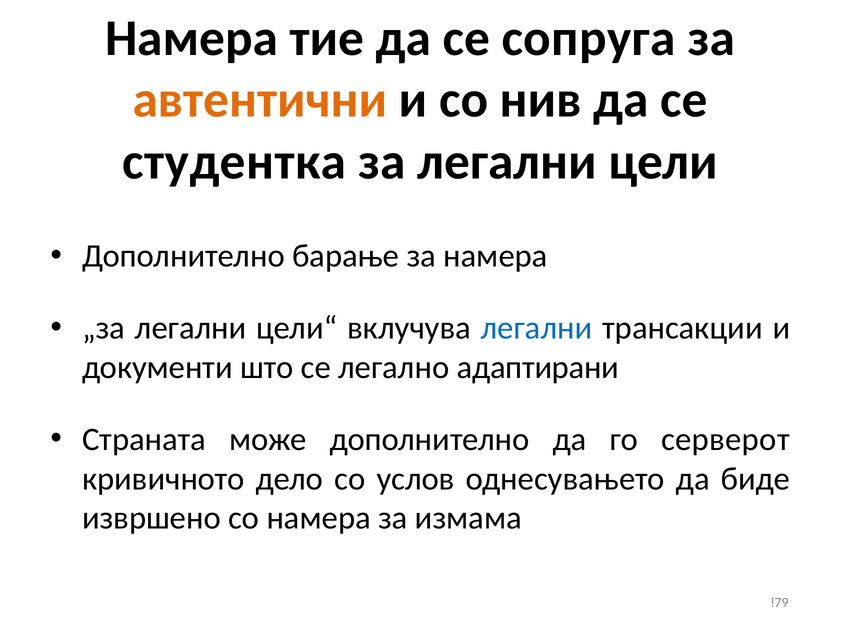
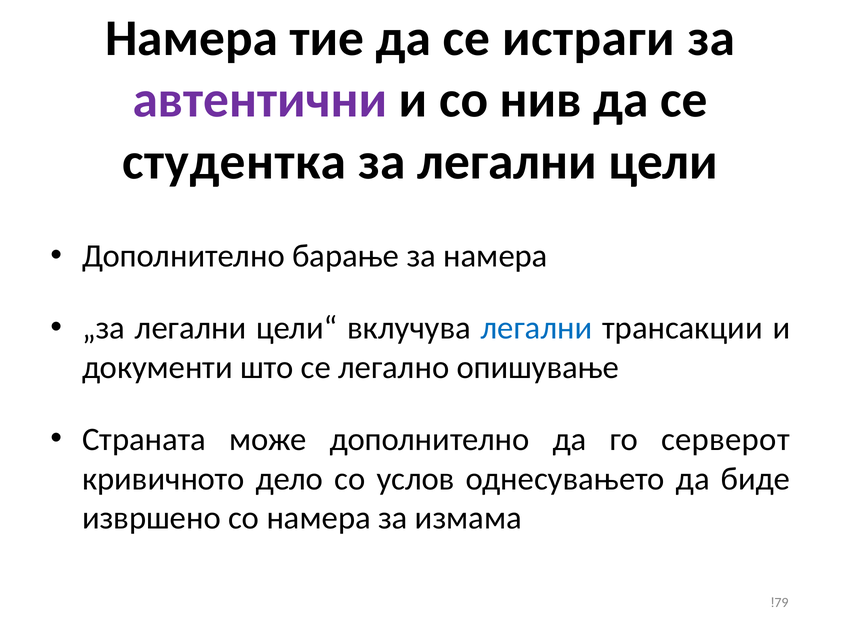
сопруга: сопруга -> истраги
автентични colour: orange -> purple
адаптирани: адаптирани -> опишување
